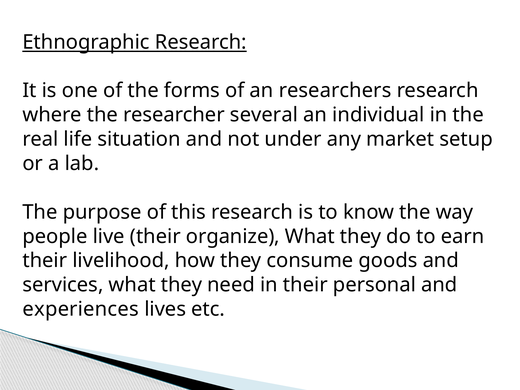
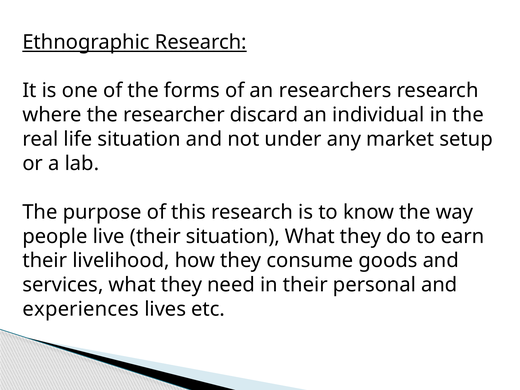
several: several -> discard
their organize: organize -> situation
